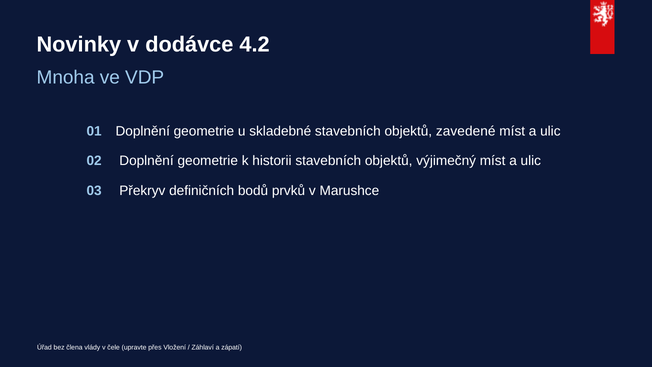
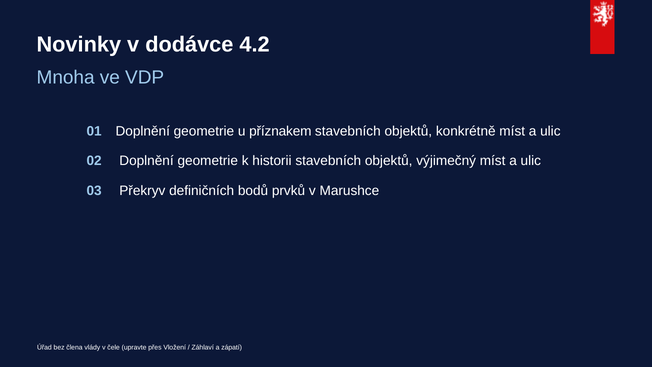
skladebné: skladebné -> příznakem
zavedené: zavedené -> konkrétně
